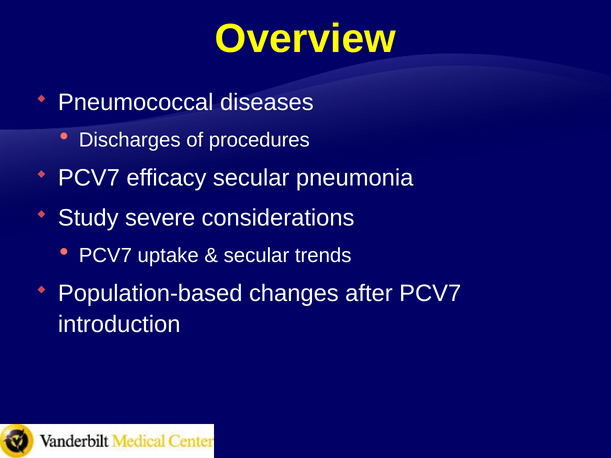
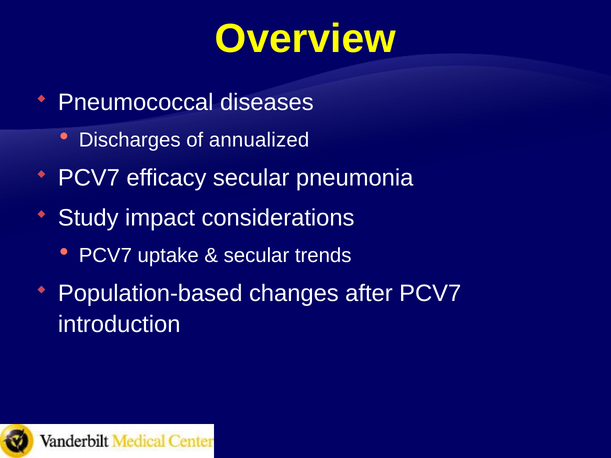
procedures: procedures -> annualized
severe: severe -> impact
